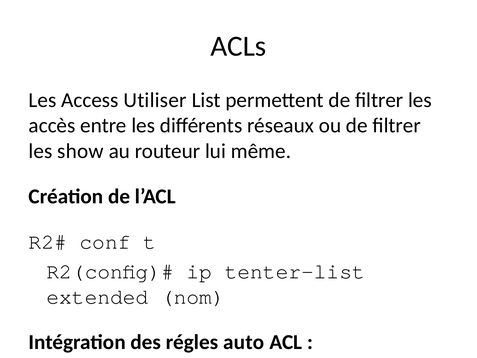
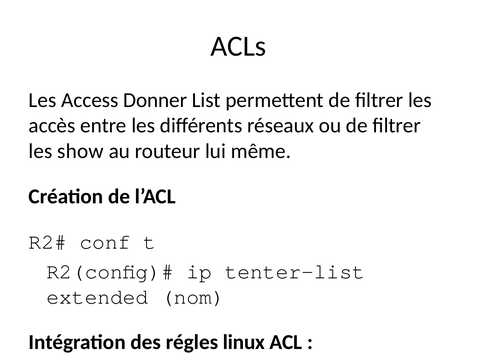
Utiliser: Utiliser -> Donner
auto: auto -> linux
